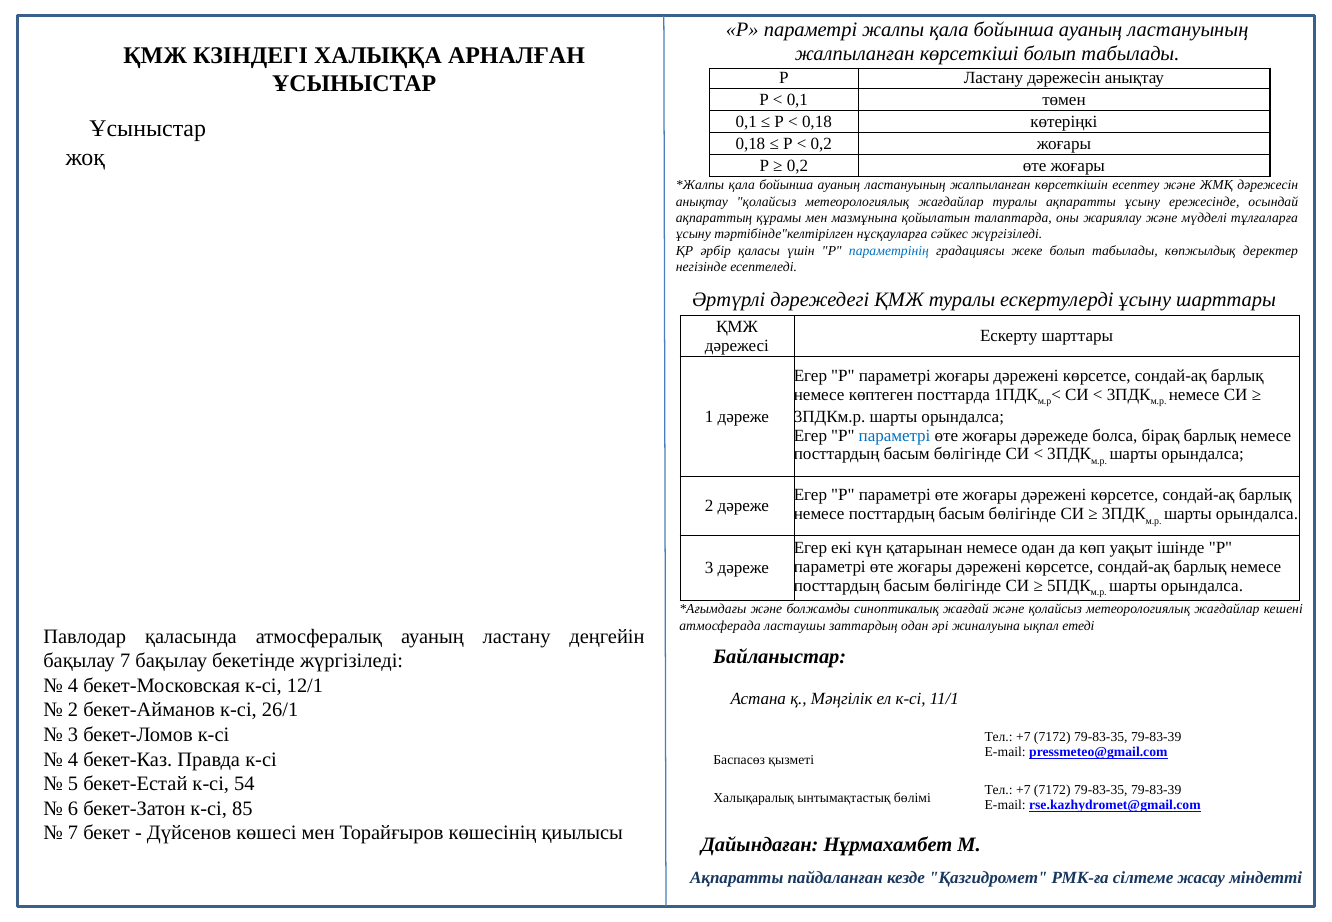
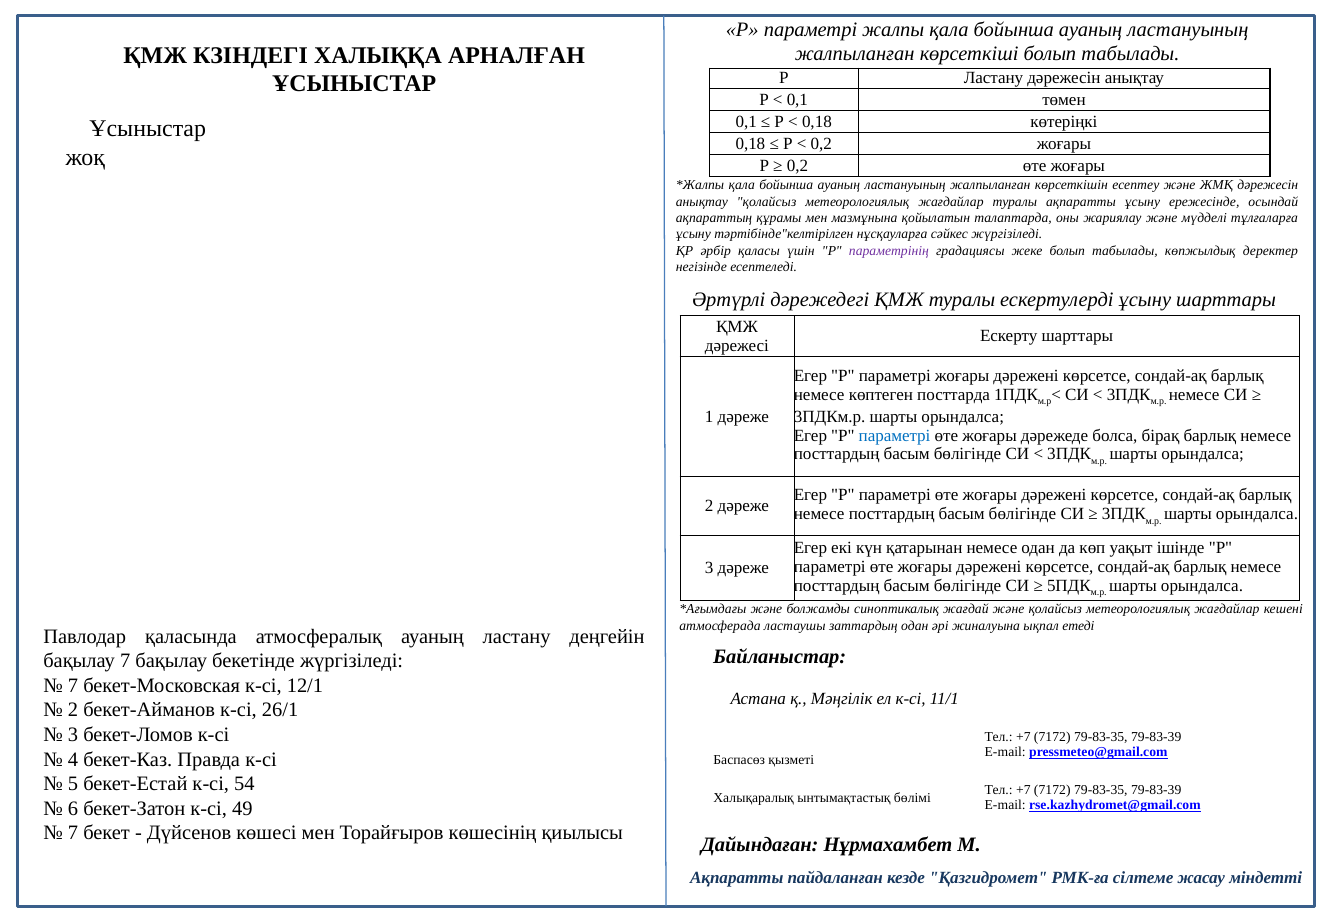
параметрінің colour: blue -> purple
4 at (73, 686): 4 -> 7
85: 85 -> 49
